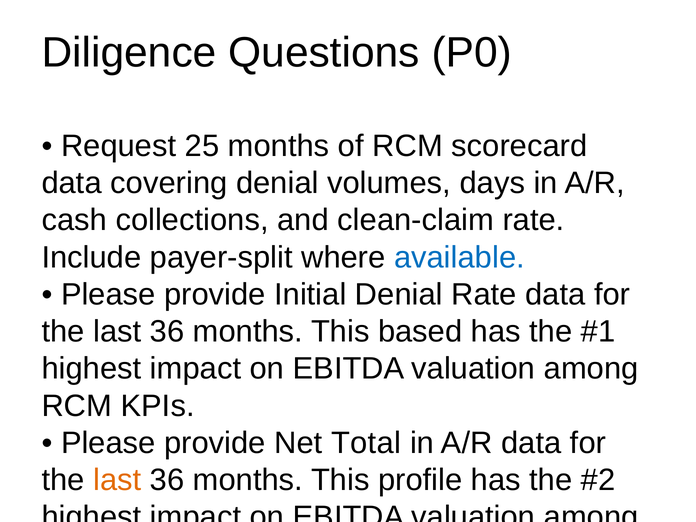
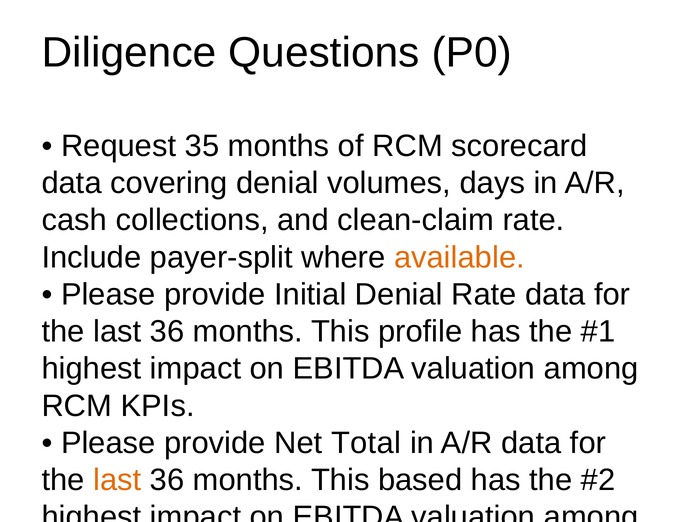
25: 25 -> 35
available colour: blue -> orange
based: based -> profile
profile: profile -> based
